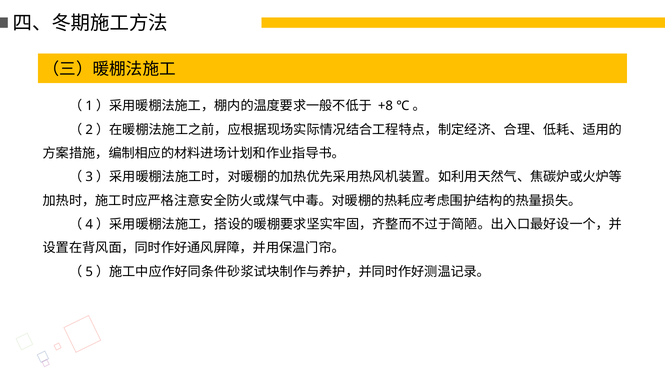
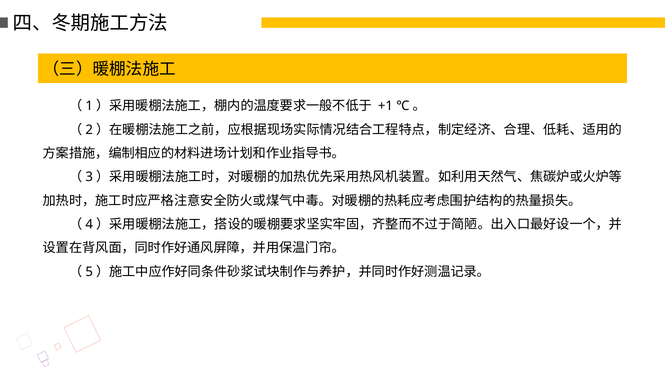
+8: +8 -> +1
